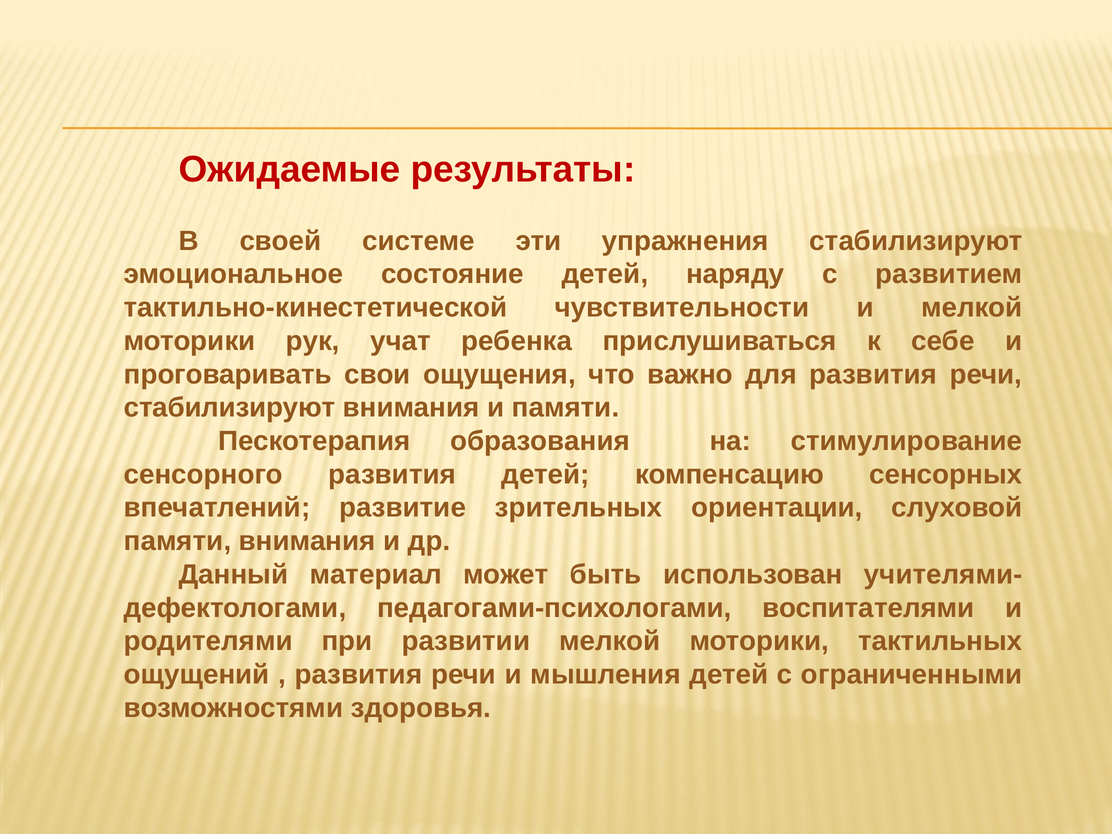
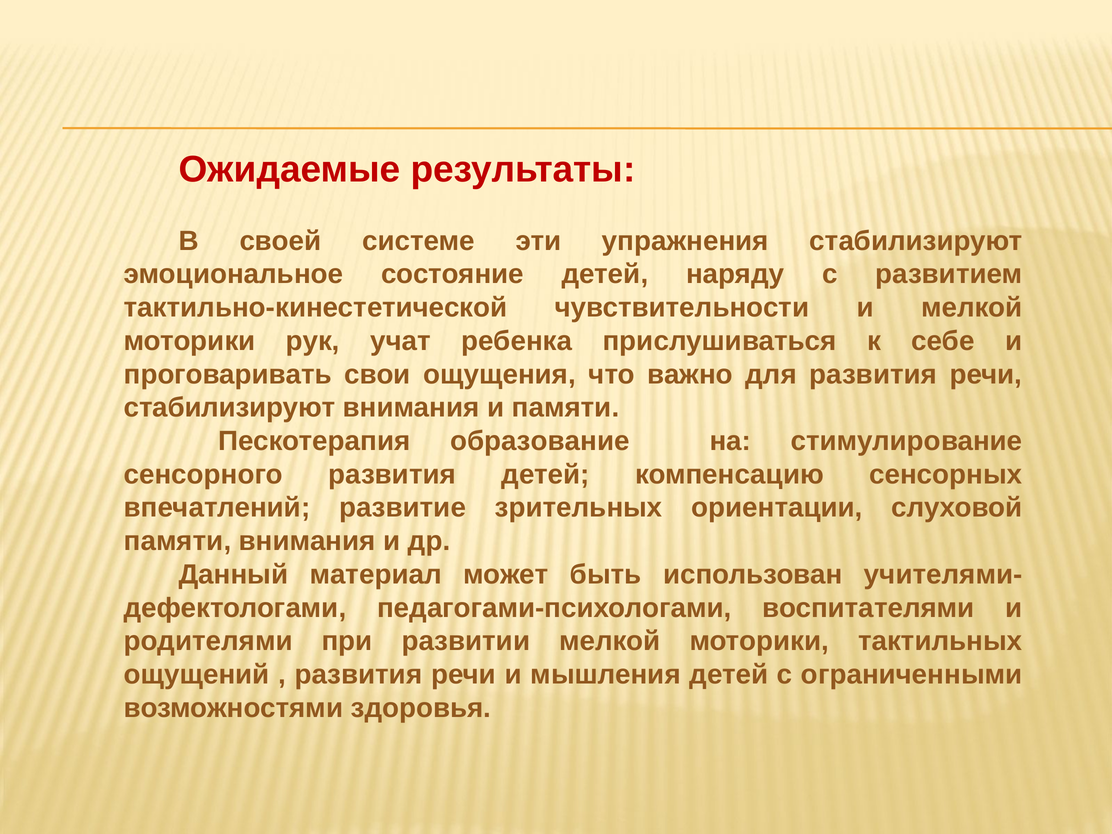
образования: образования -> образование
